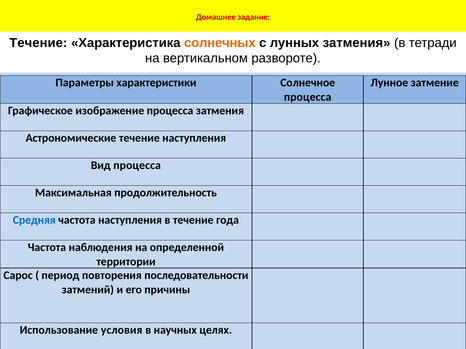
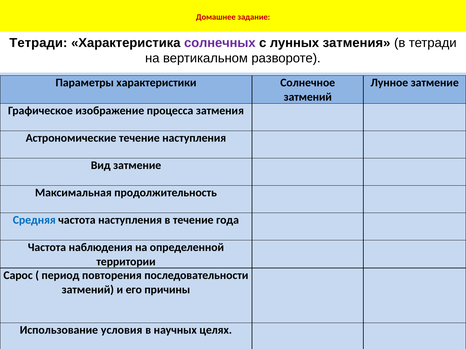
Течение at (38, 43): Течение -> Тетради
солнечных colour: orange -> purple
процесса at (308, 97): процесса -> затмений
Вид процесса: процесса -> затмение
